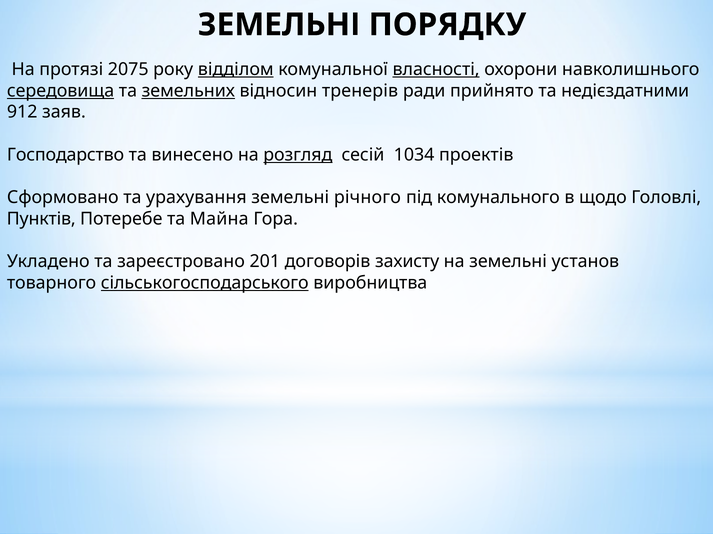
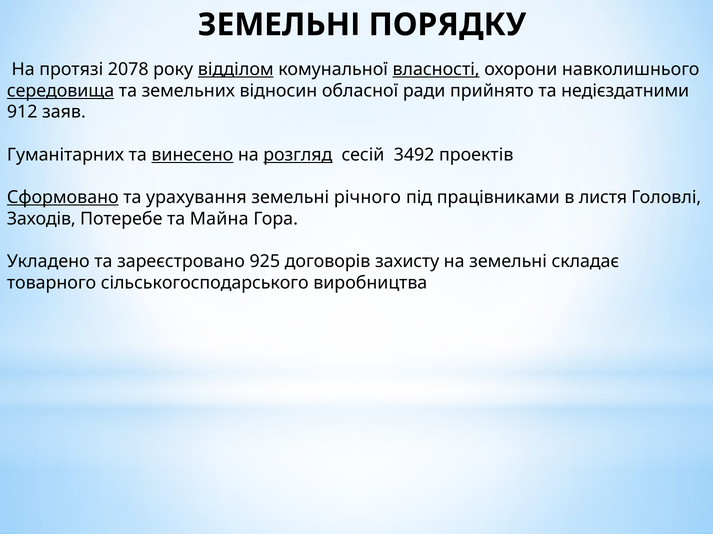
2075: 2075 -> 2078
земельних underline: present -> none
тренерів: тренерів -> обласної
Господарство: Господарство -> Гуманітарних
винесено underline: none -> present
1034: 1034 -> 3492
Сформовано underline: none -> present
комунального: комунального -> працівниками
щодо: щодо -> листя
Пунктів: Пунктів -> Заходів
201: 201 -> 925
установ: установ -> складає
сільськогосподарського underline: present -> none
